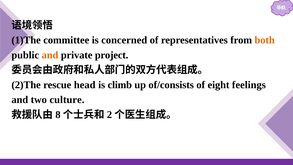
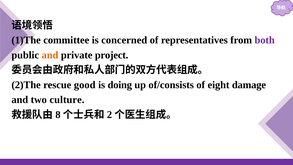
both colour: orange -> purple
head: head -> good
climb: climb -> doing
feelings: feelings -> damage
